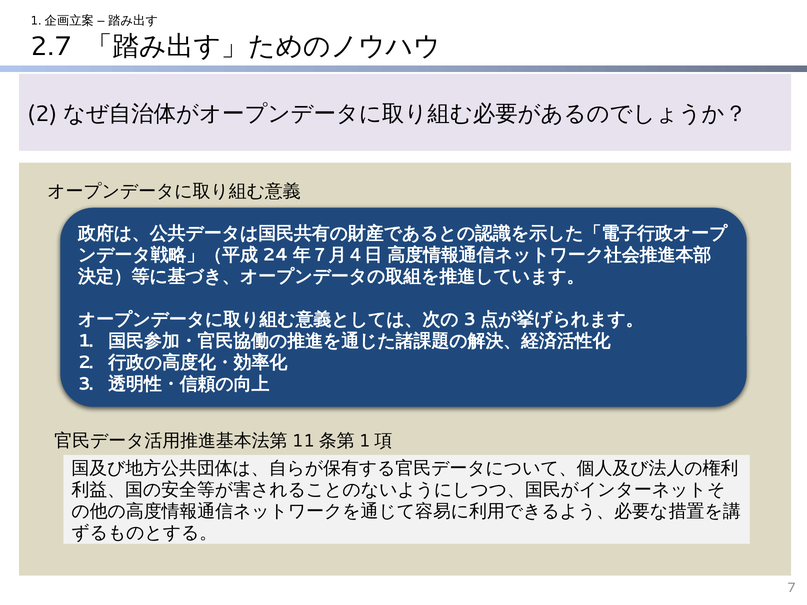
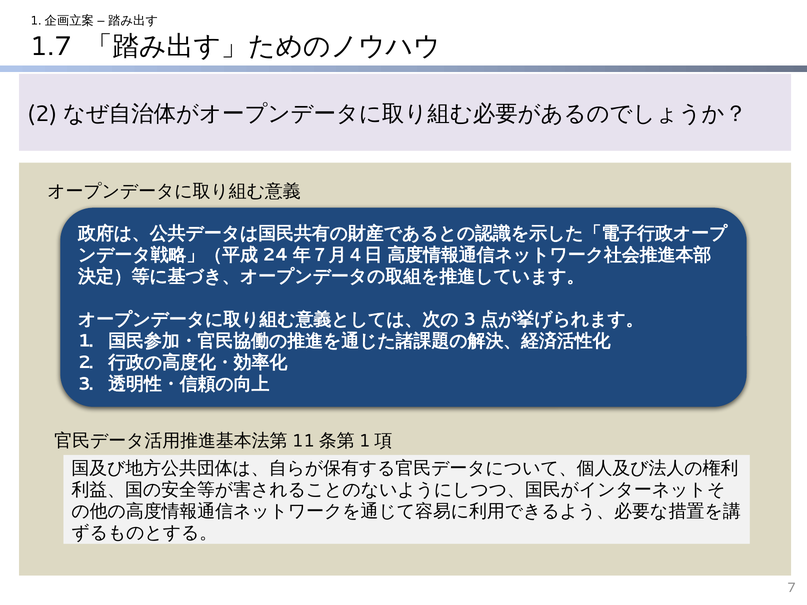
2.7: 2.7 -> 1.7
